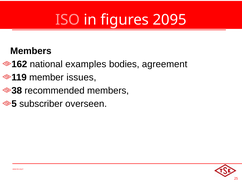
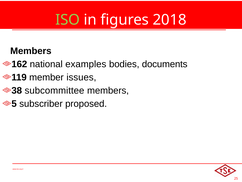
ISO colour: pink -> light green
2095: 2095 -> 2018
agreement: agreement -> documents
recommended: recommended -> subcommittee
overseen: overseen -> proposed
